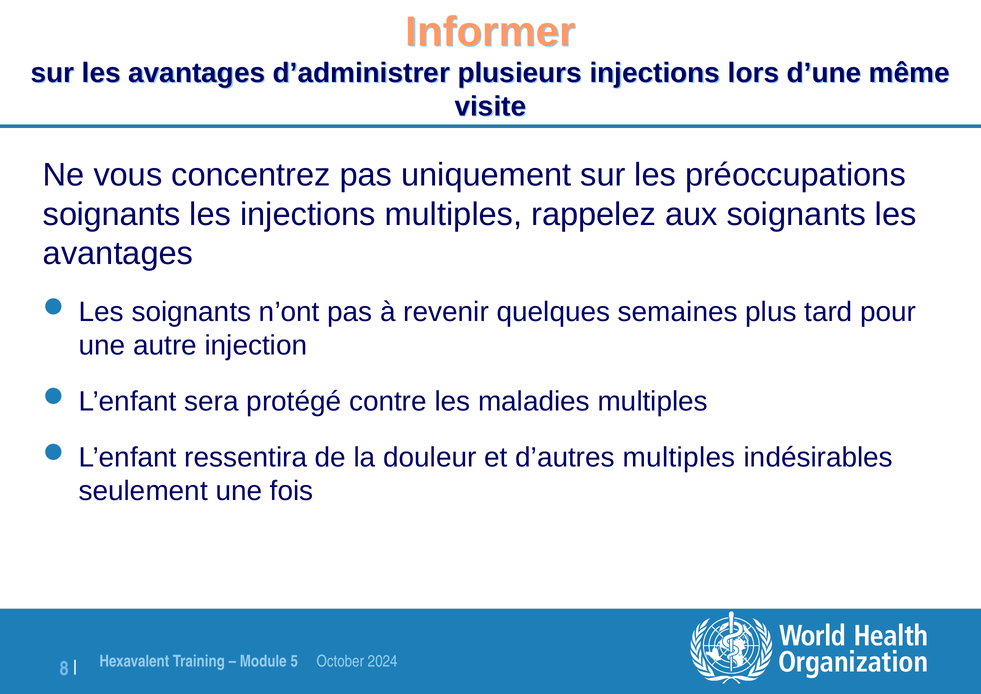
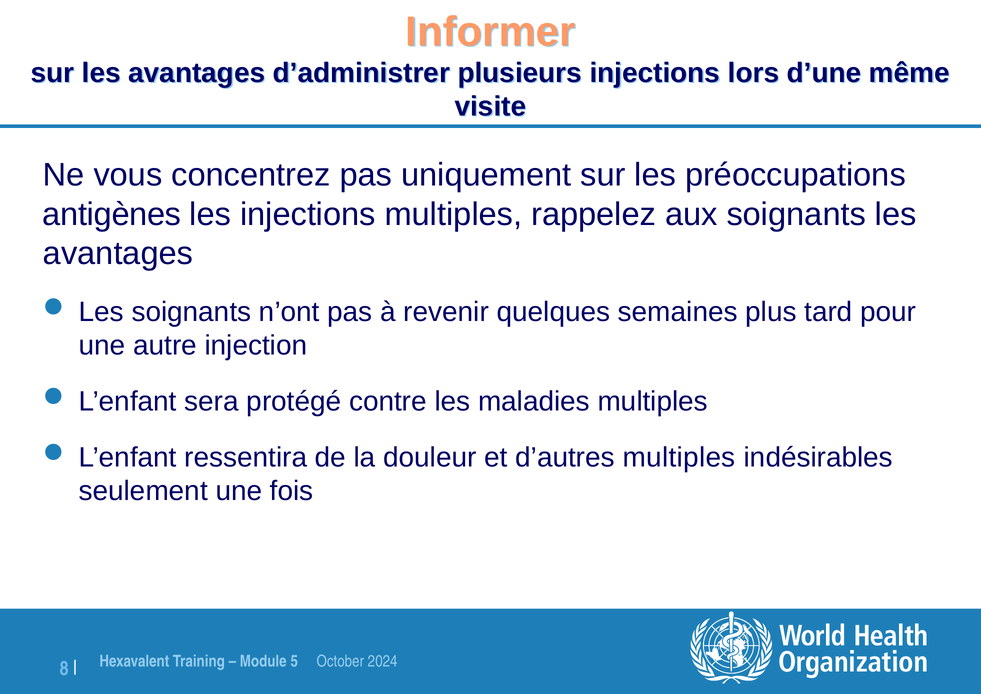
soignants at (112, 214): soignants -> antigènes
